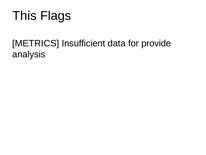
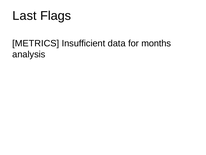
This: This -> Last
provide: provide -> months
